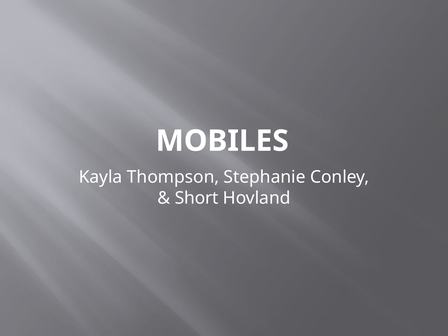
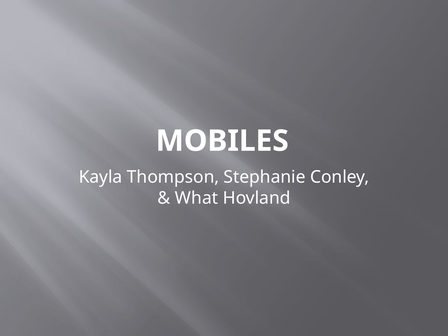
Short: Short -> What
